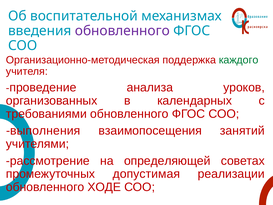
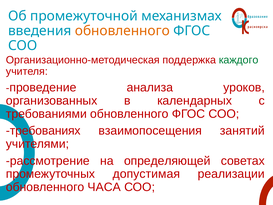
воспитательной: воспитательной -> промежуточной
обновленного at (122, 31) colour: purple -> orange
выполнения: выполнения -> требованиях
ХОДЕ: ХОДЕ -> ЧАСА
